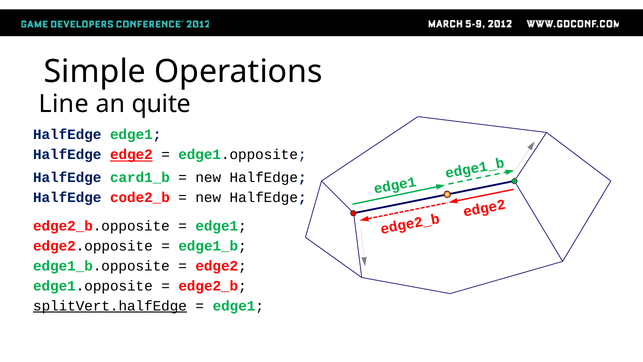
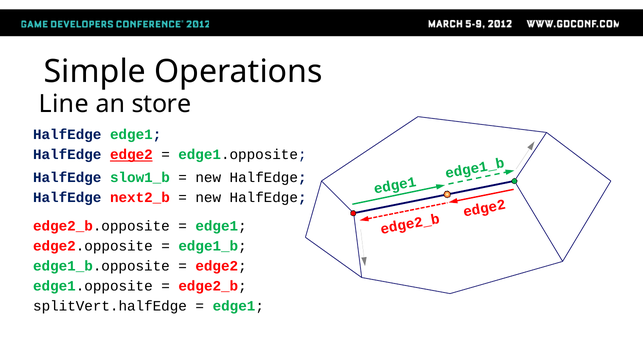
quite: quite -> store
card1_b: card1_b -> slow1_b
code2_b: code2_b -> next2_b
splitVert.halfEdge underline: present -> none
